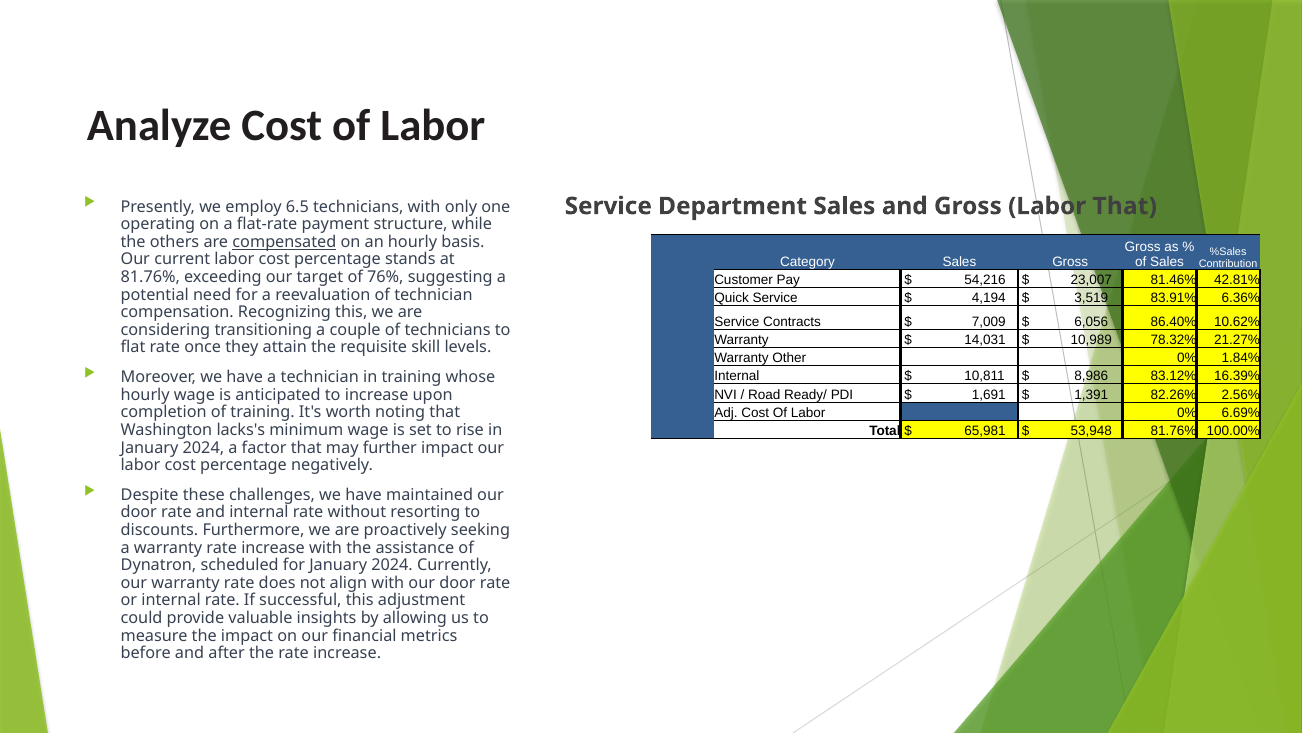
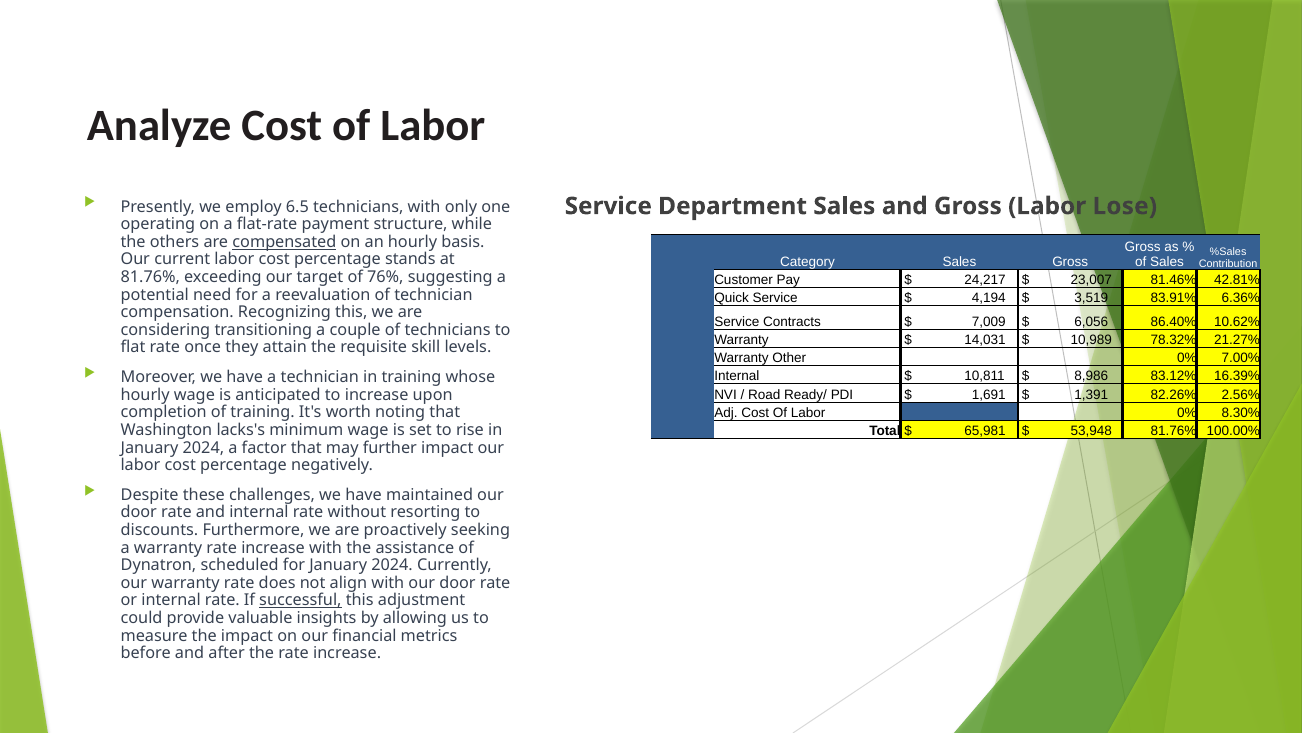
Labor That: That -> Lose
54,216: 54,216 -> 24,217
1.84%: 1.84% -> 7.00%
6.69%: 6.69% -> 8.30%
successful underline: none -> present
